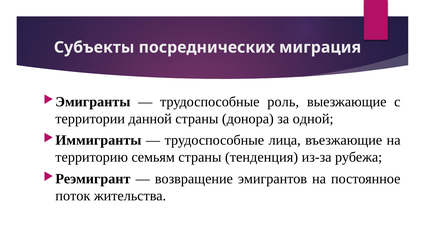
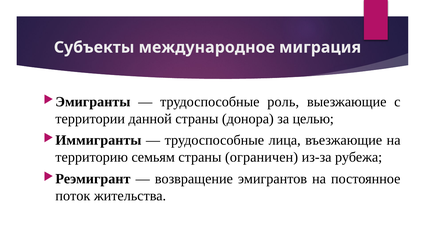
посреднических: посреднических -> международное
одной: одной -> целью
тенденция: тенденция -> ограничен
